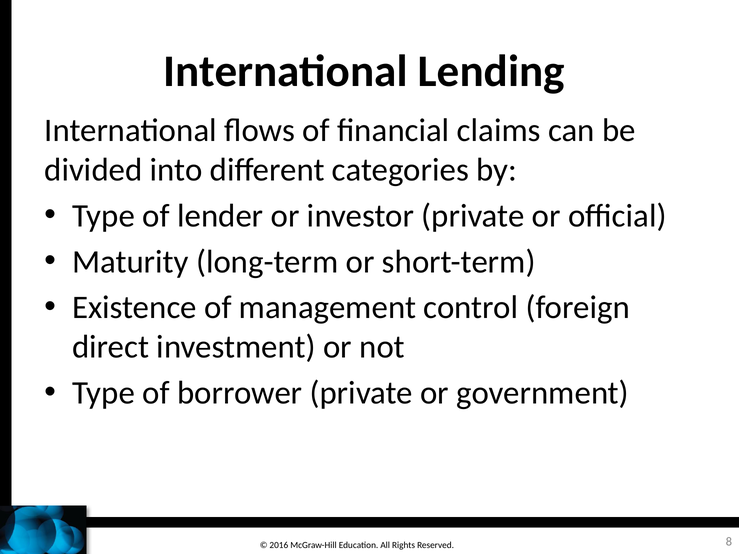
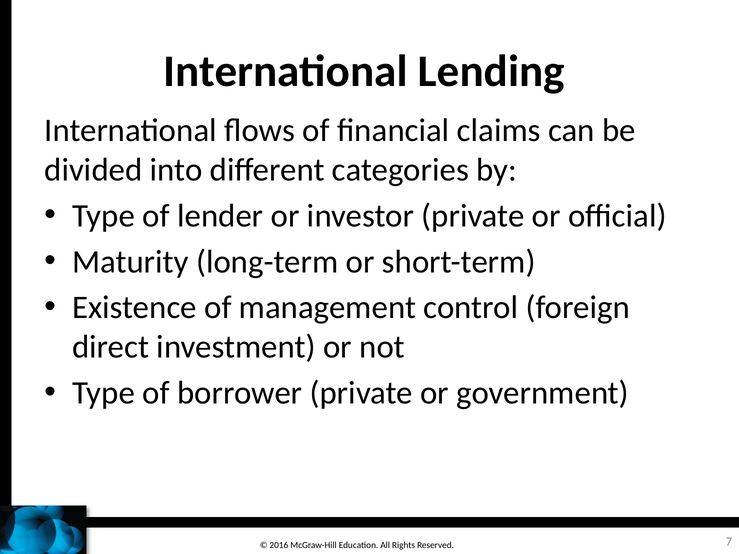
8: 8 -> 7
